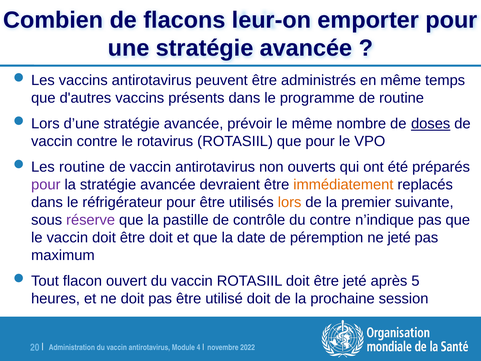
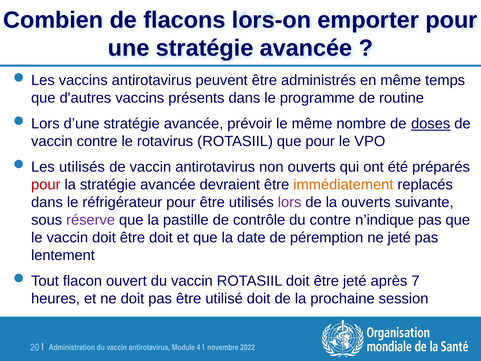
leur-on: leur-on -> lors-on
routine at (82, 167): routine -> utilisés
pour at (46, 185) colour: purple -> red
lors colour: orange -> purple
la premier: premier -> ouverts
maximum: maximum -> lentement
5: 5 -> 7
